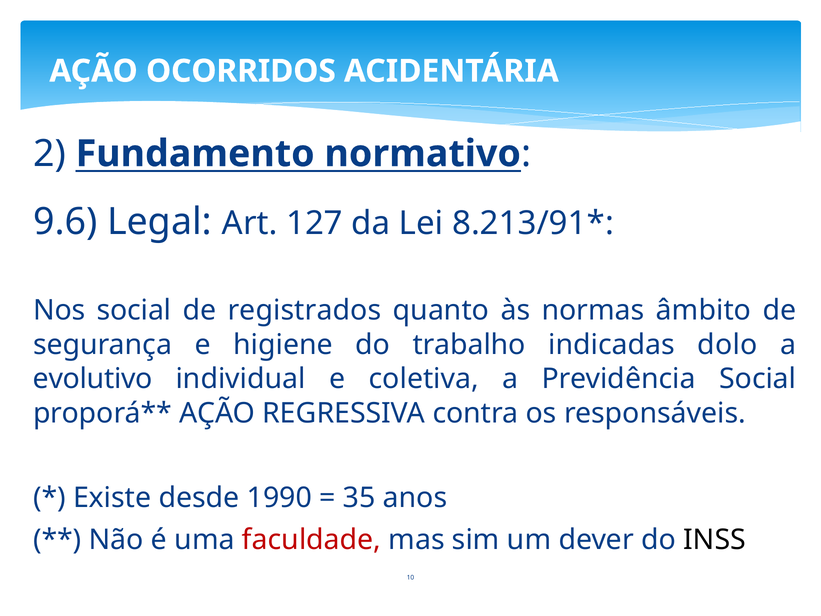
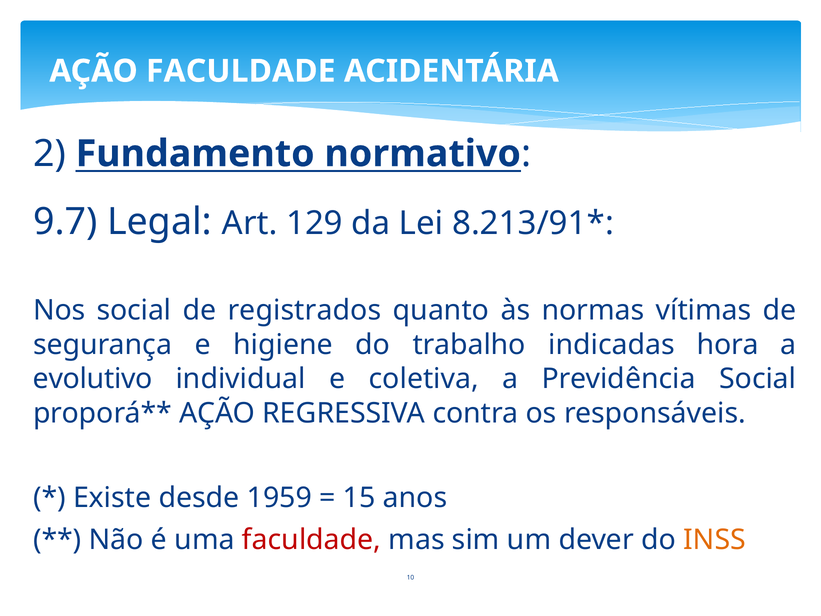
AÇÃO OCORRIDOS: OCORRIDOS -> FACULDADE
9.6: 9.6 -> 9.7
127: 127 -> 129
âmbito: âmbito -> vítimas
dolo: dolo -> hora
1990: 1990 -> 1959
35: 35 -> 15
INSS colour: black -> orange
